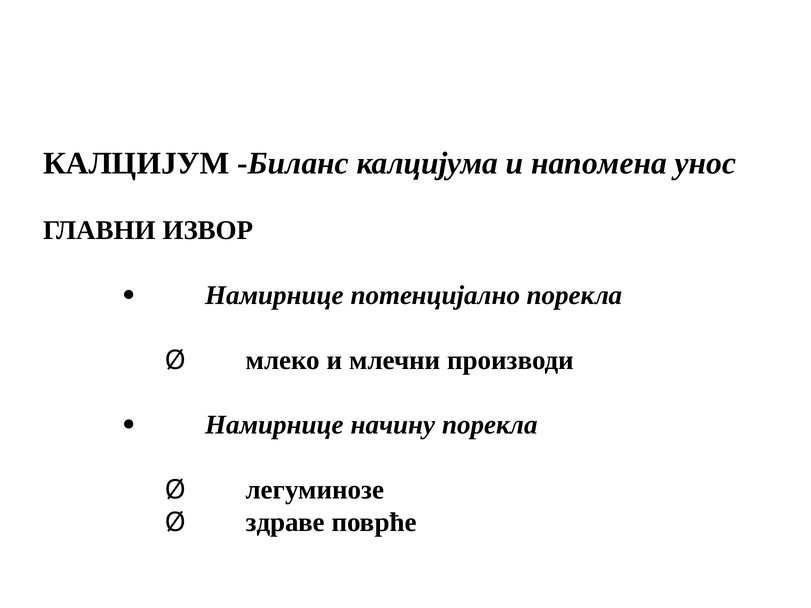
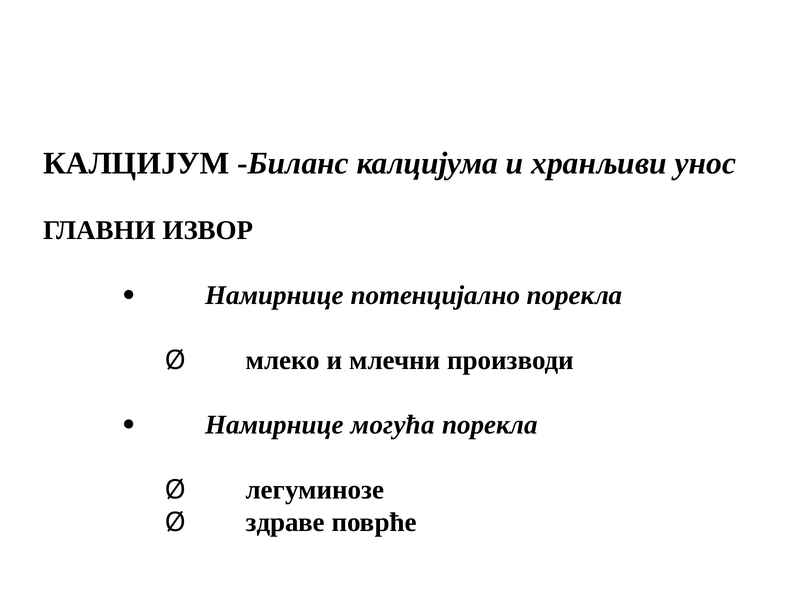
напомена: напомена -> хранљиви
начину: начину -> могућа
